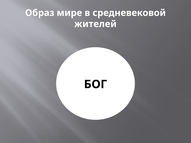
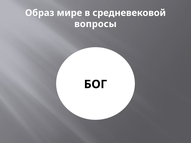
жителей: жителей -> вопросы
